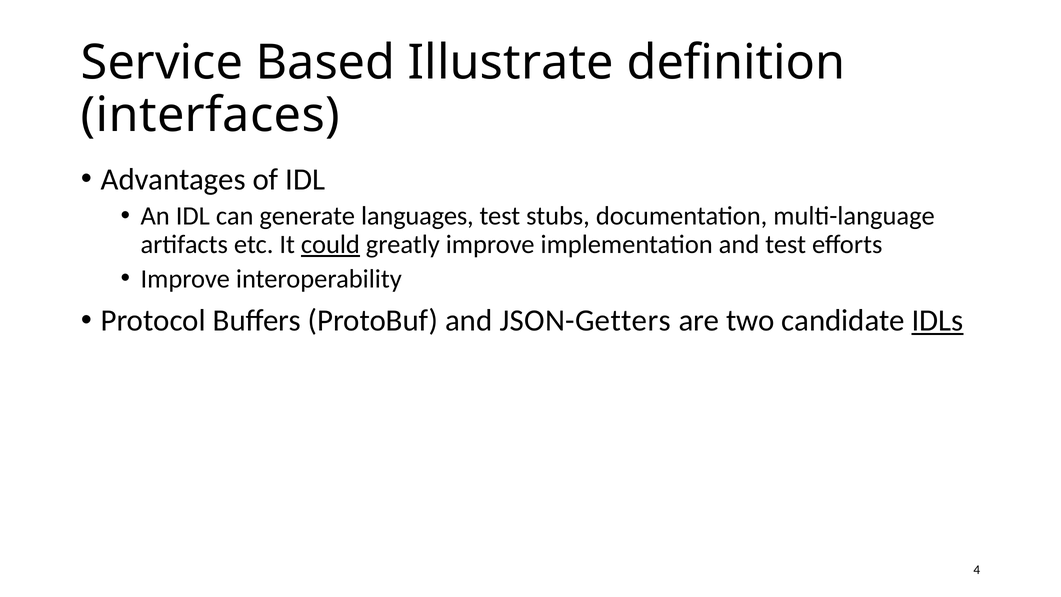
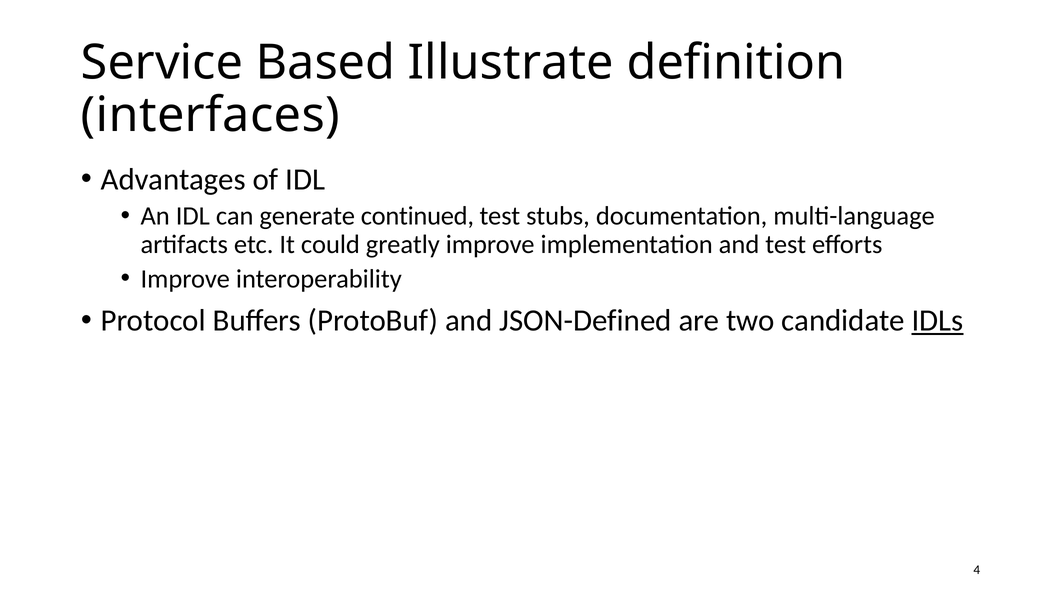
languages: languages -> continued
could underline: present -> none
JSON-Getters: JSON-Getters -> JSON-Defined
